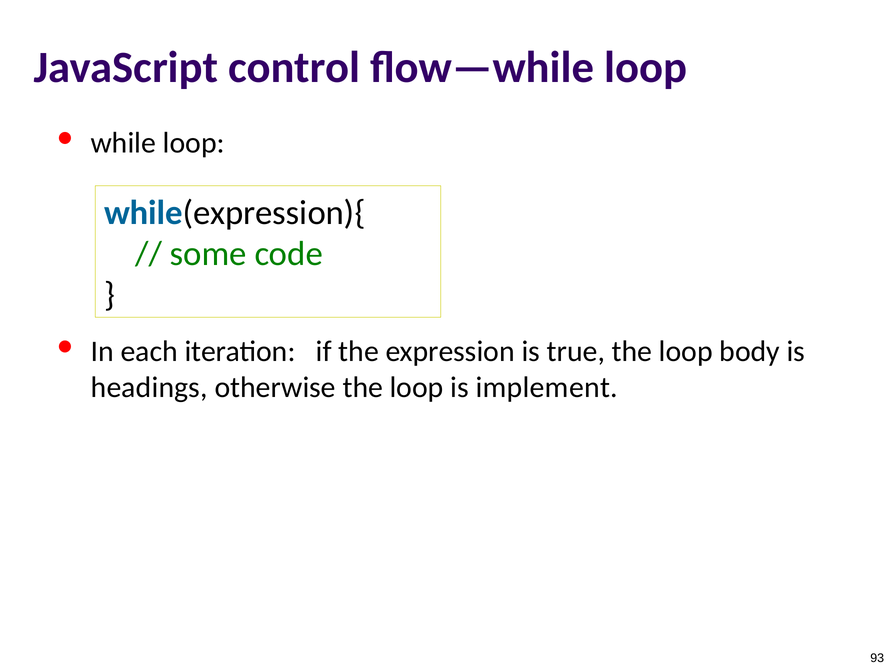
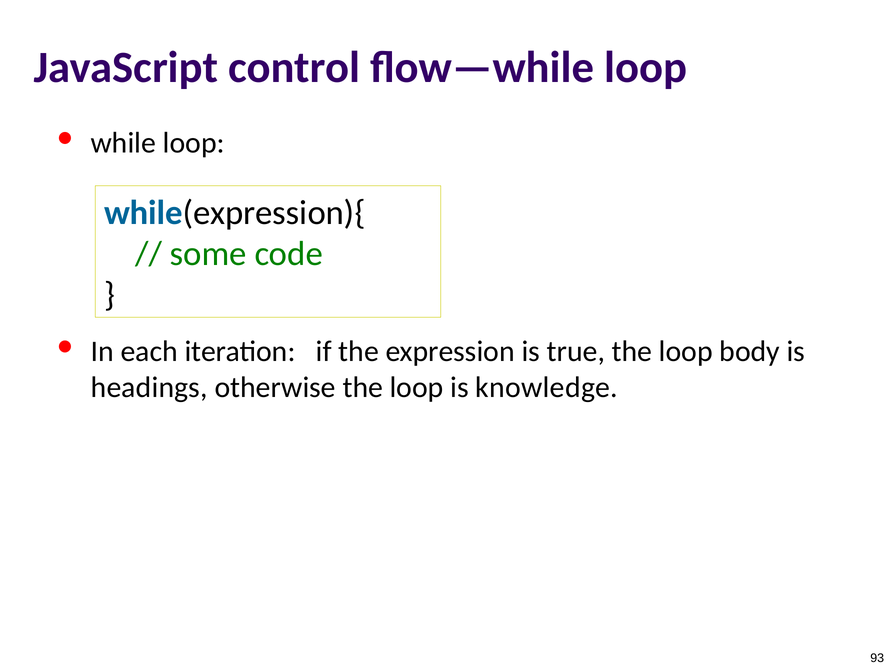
implement: implement -> knowledge
